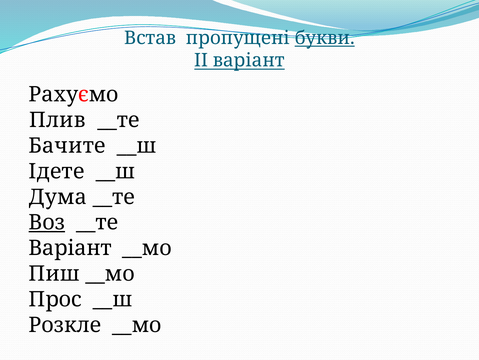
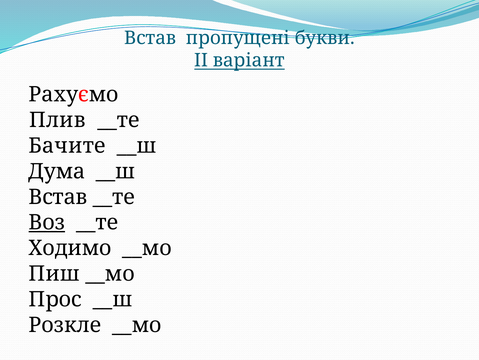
букви underline: present -> none
Ідете: Ідете -> Дума
Дума at (58, 197): Дума -> Встав
Варіант at (70, 248): Варіант -> Ходимо
